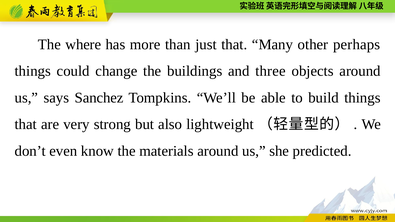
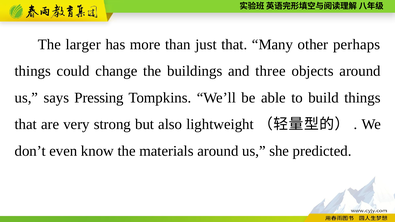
where: where -> larger
Sanchez: Sanchez -> Pressing
